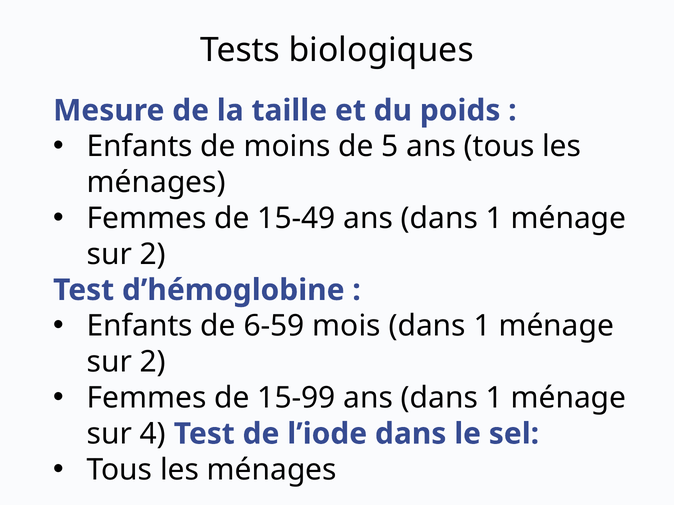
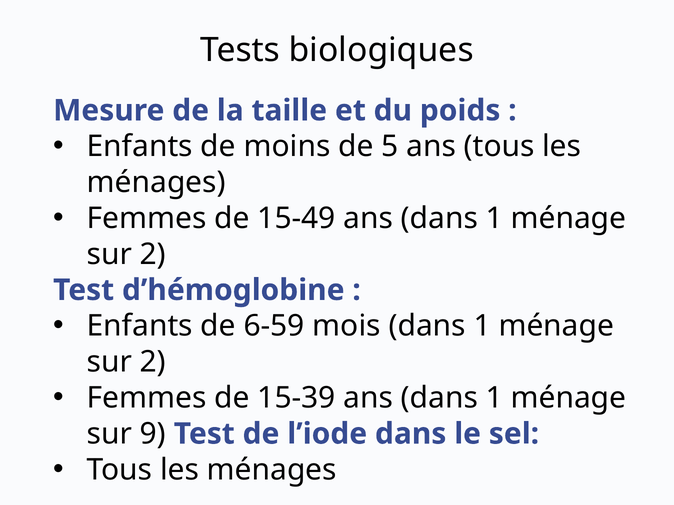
15-99: 15-99 -> 15-39
4: 4 -> 9
